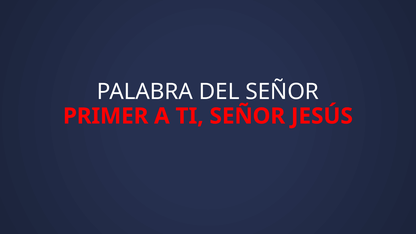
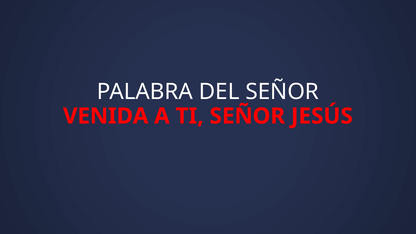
PRIMER: PRIMER -> VENIDA
